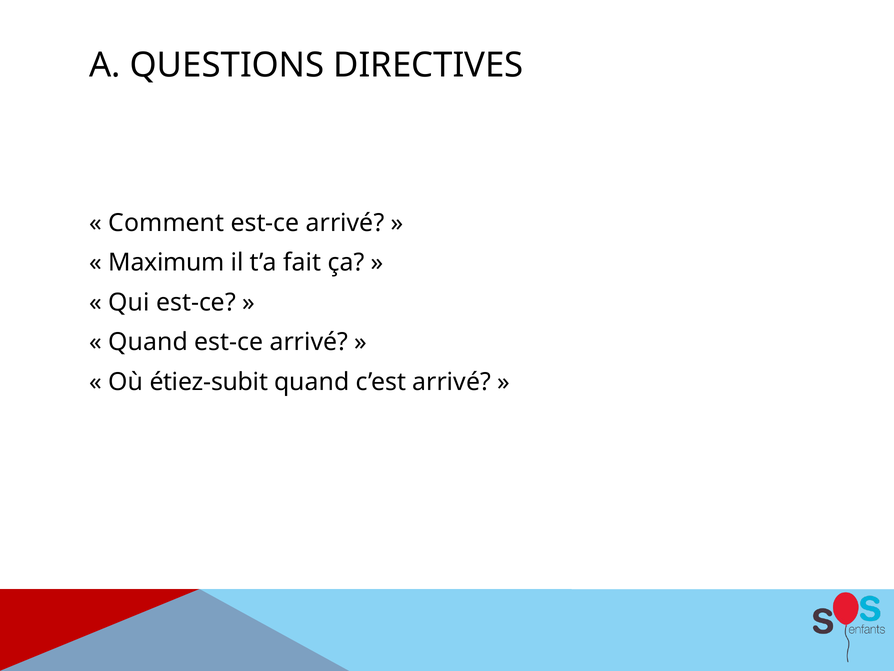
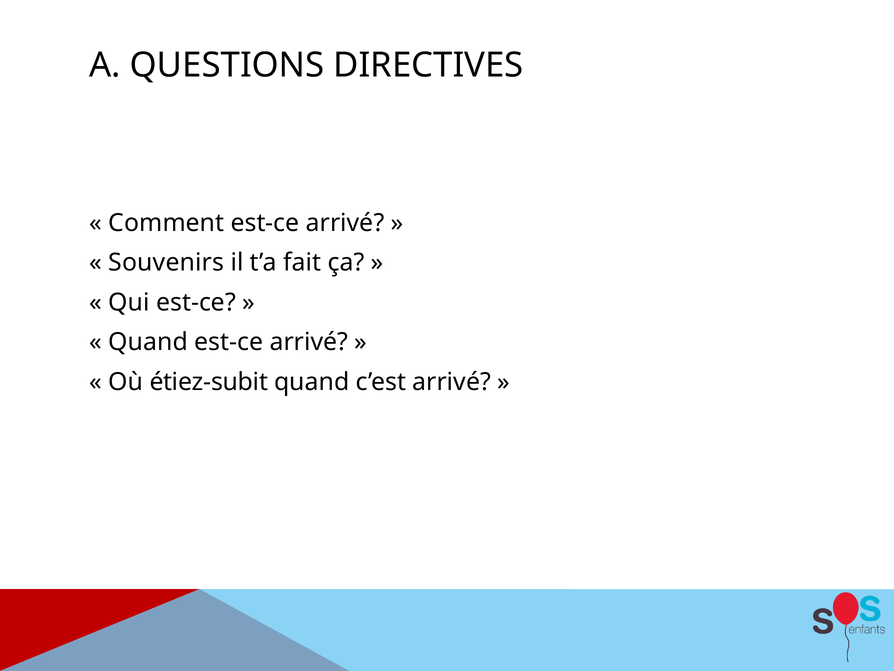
Maximum: Maximum -> Souvenirs
